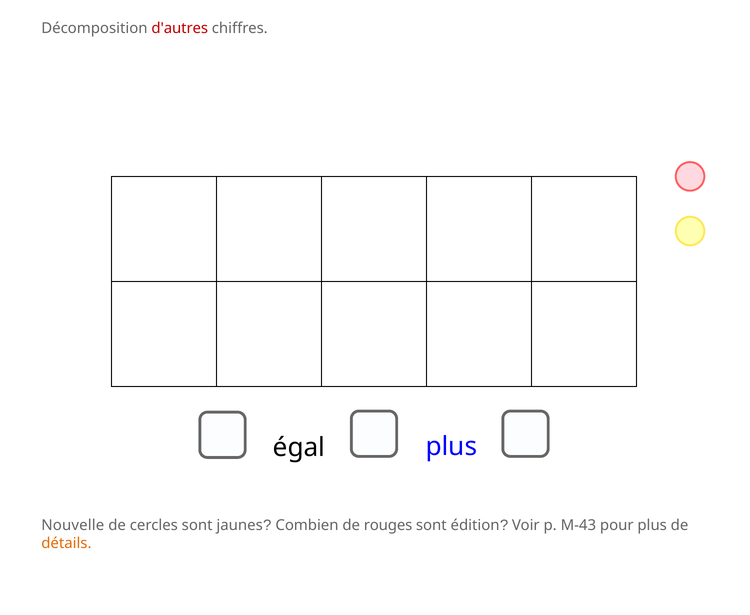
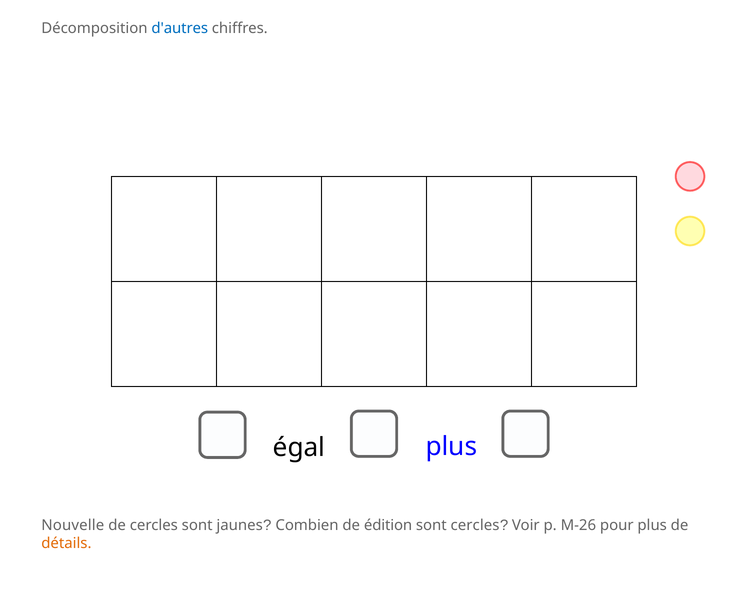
d'autres colour: red -> blue
rouges: rouges -> édition
sont édition: édition -> cercles
M-43: M-43 -> M-26
